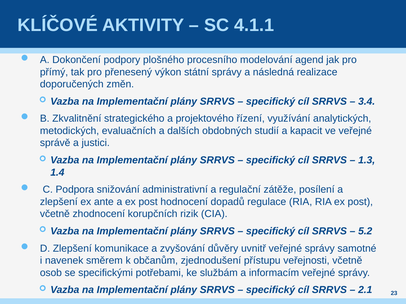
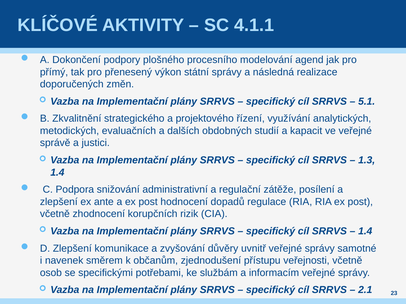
3.4: 3.4 -> 5.1
5.2 at (365, 232): 5.2 -> 1.4
